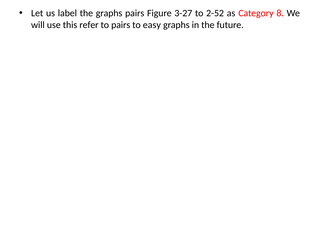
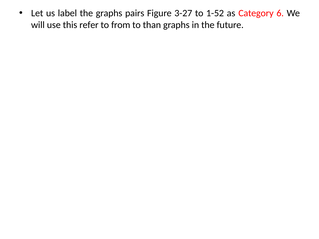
2-52: 2-52 -> 1-52
8: 8 -> 6
to pairs: pairs -> from
easy: easy -> than
